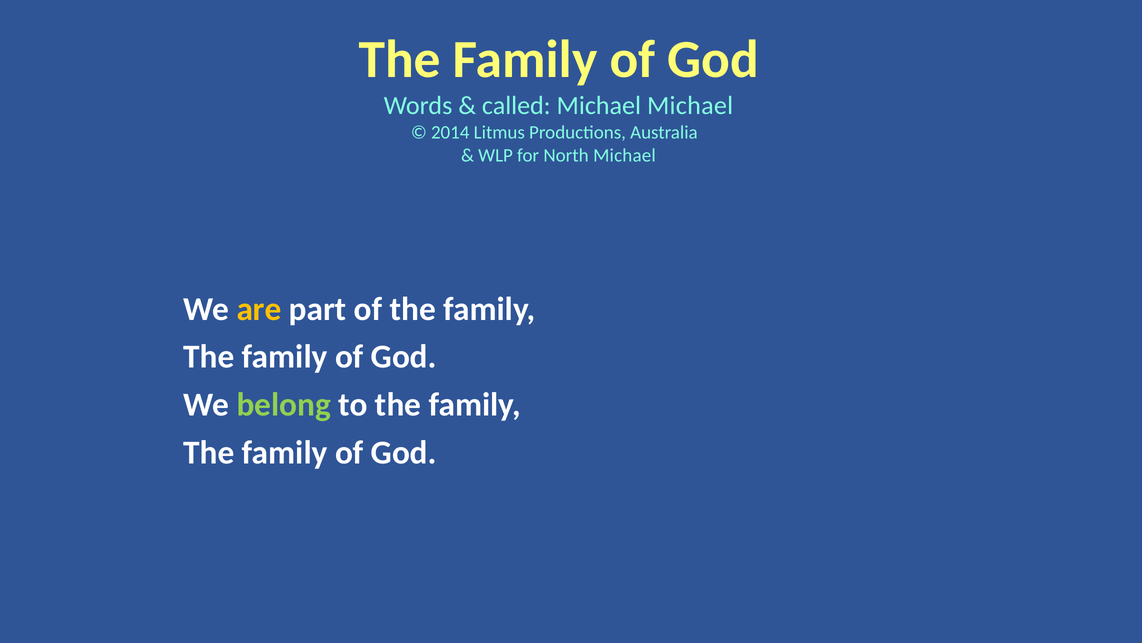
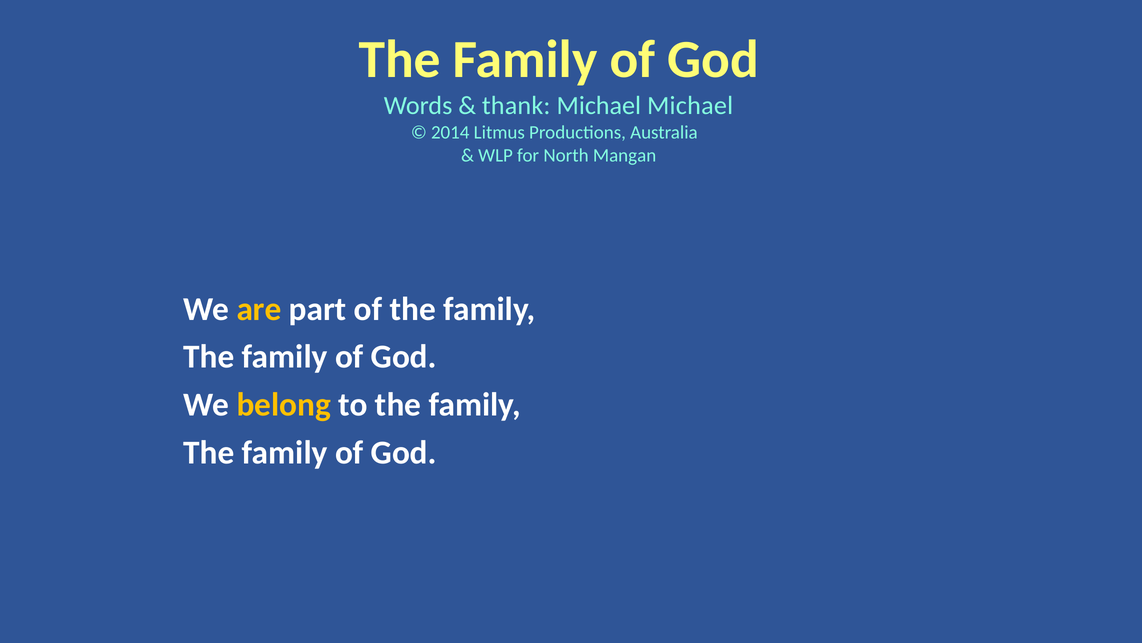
called: called -> thank
North Michael: Michael -> Mangan
belong colour: light green -> yellow
